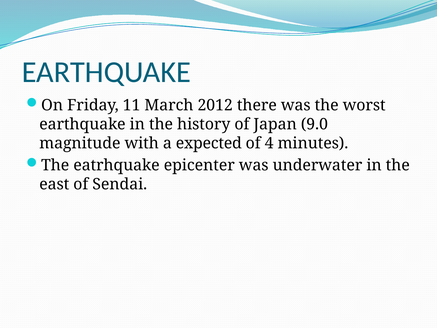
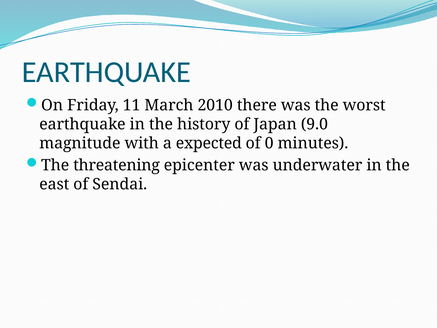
2012: 2012 -> 2010
4: 4 -> 0
eatrhquake: eatrhquake -> threatening
